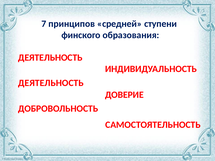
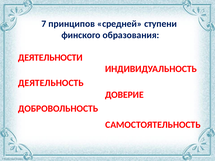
ДЕЯТЕЛЬНОСТЬ at (50, 58): ДЕЯТЕЛЬНОСТЬ -> ДЕЯТЕЛЬНОСТИ
